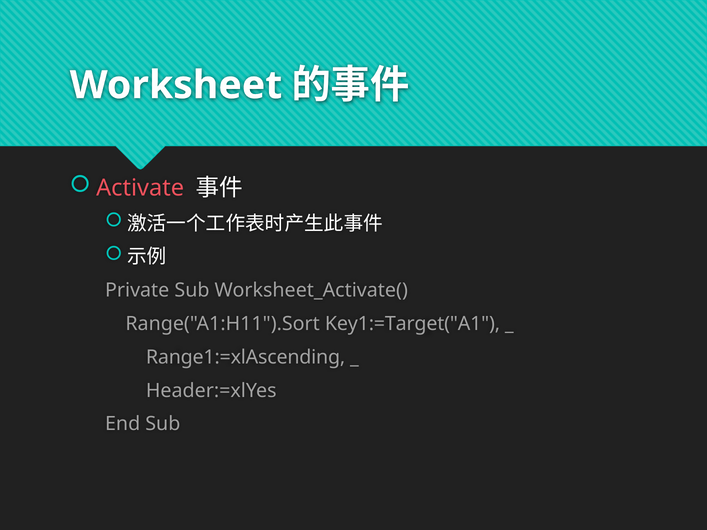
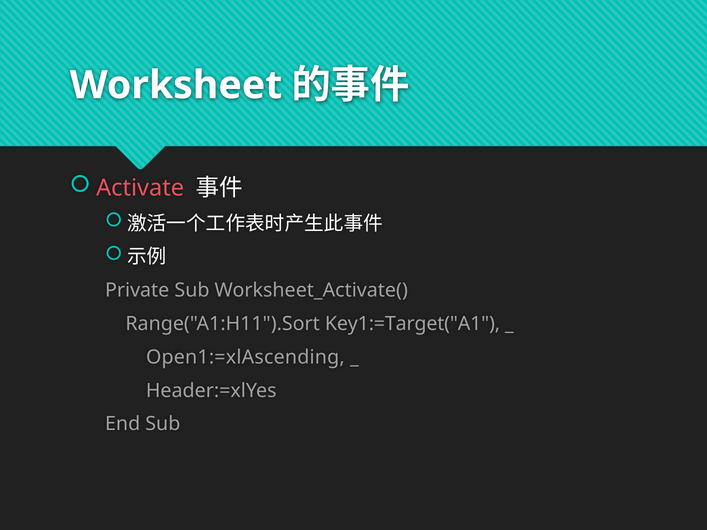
Range1:=xlAscending: Range1:=xlAscending -> Open1:=xlAscending
